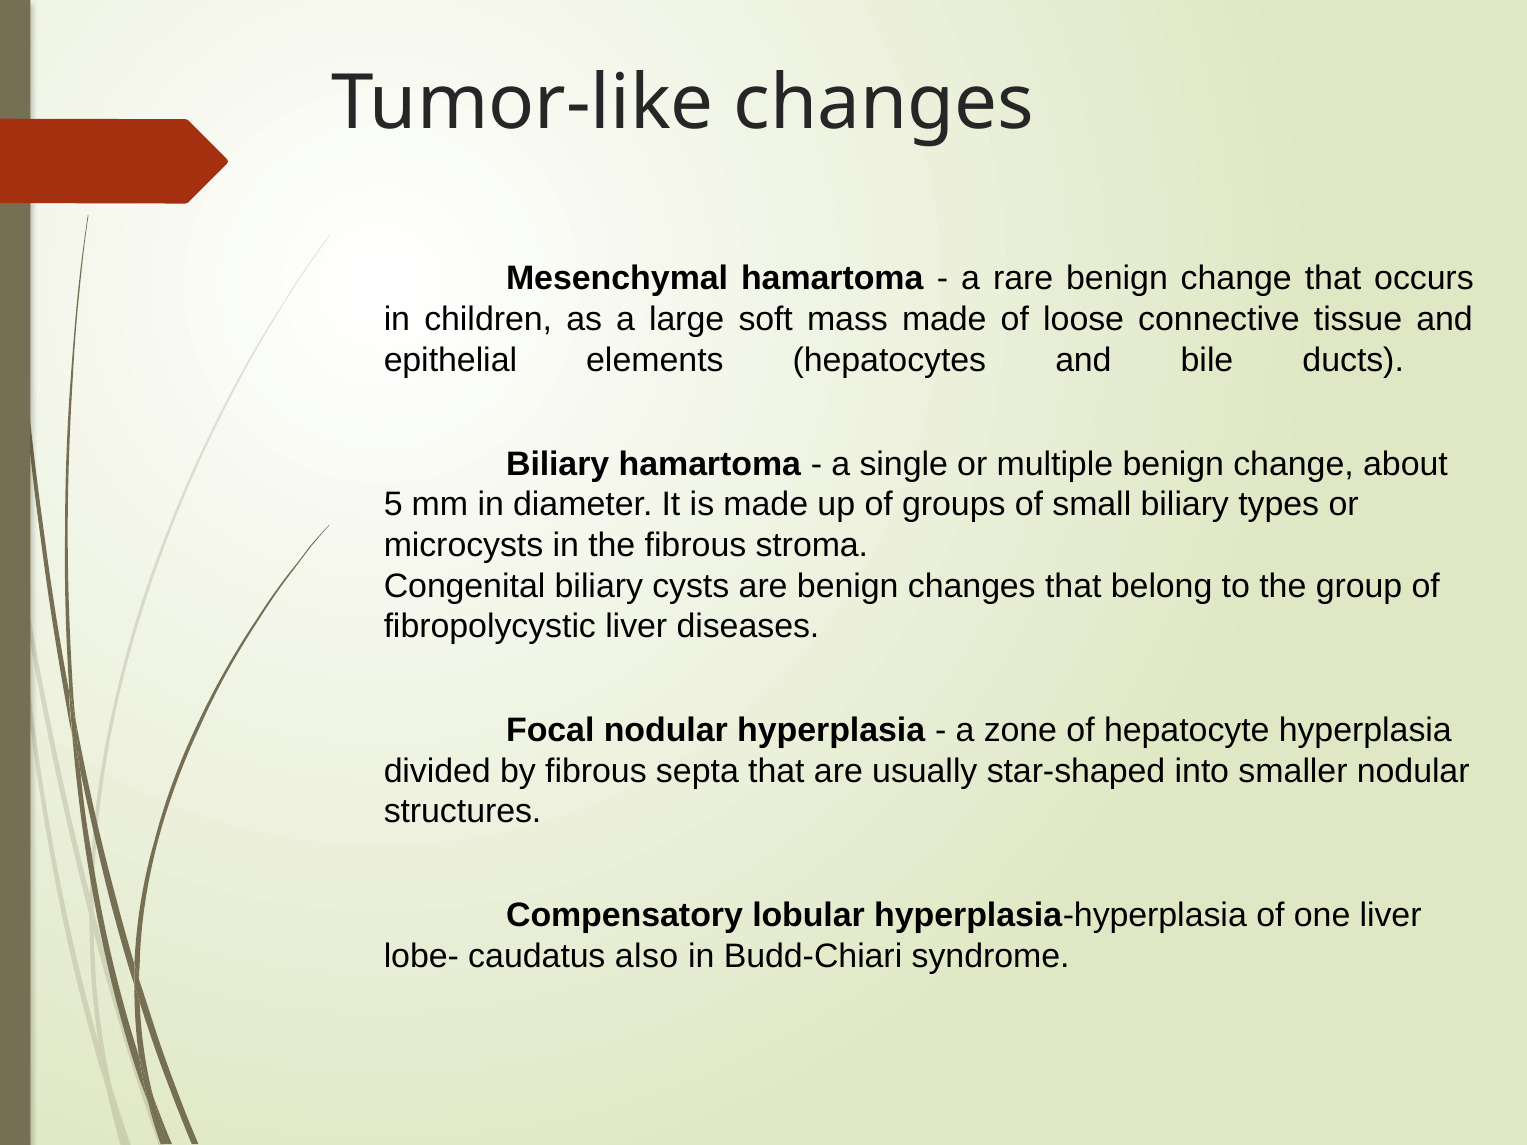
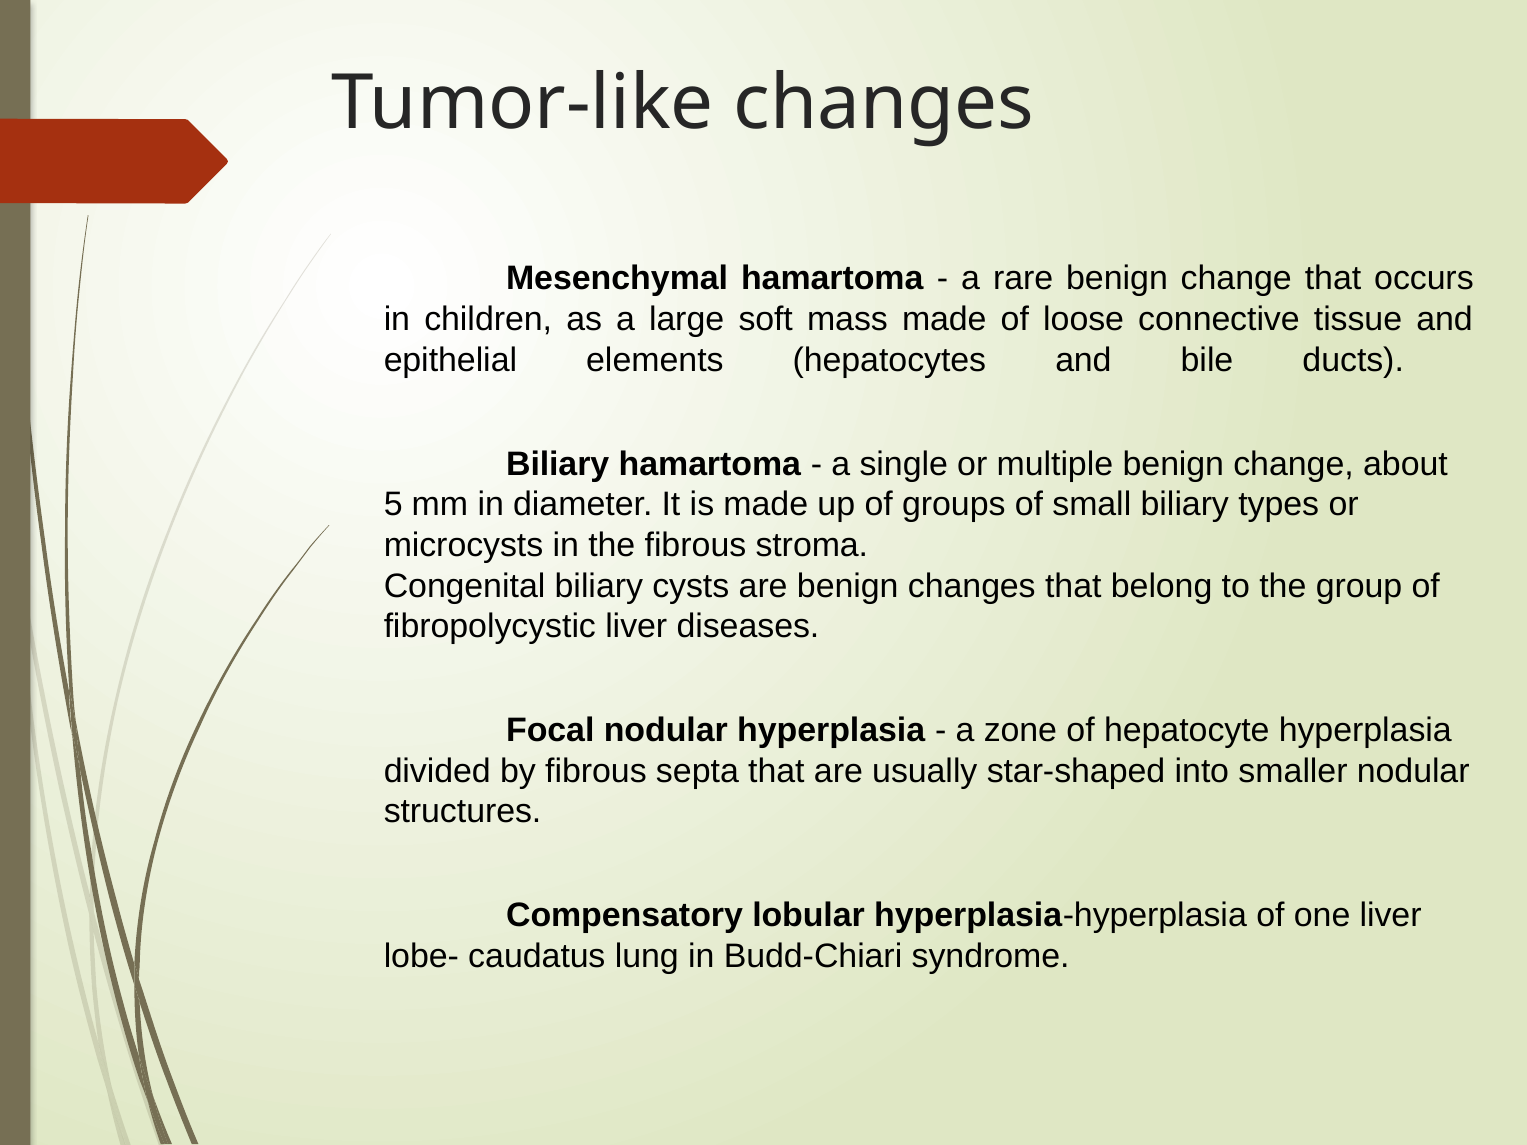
also: also -> lung
